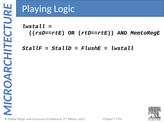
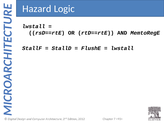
Playing: Playing -> Hazard
